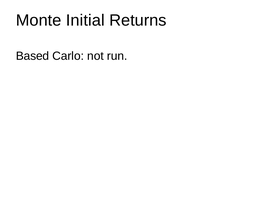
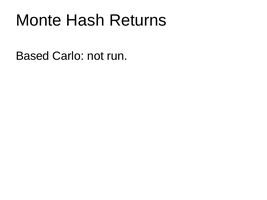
Initial: Initial -> Hash
